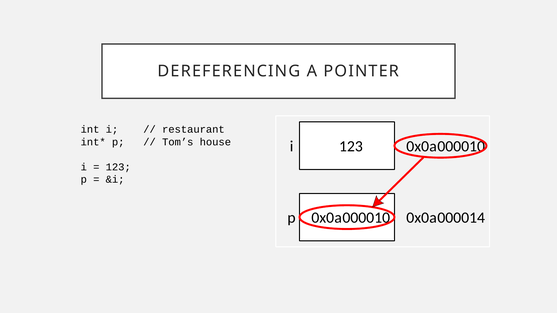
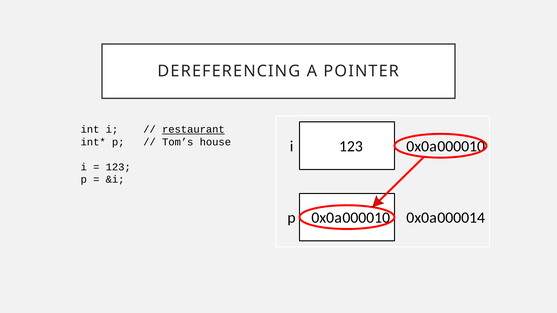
restaurant underline: none -> present
